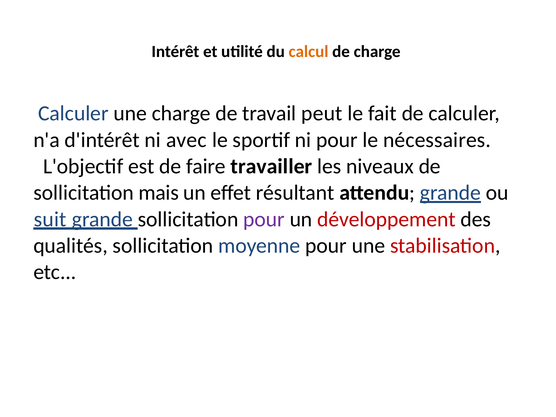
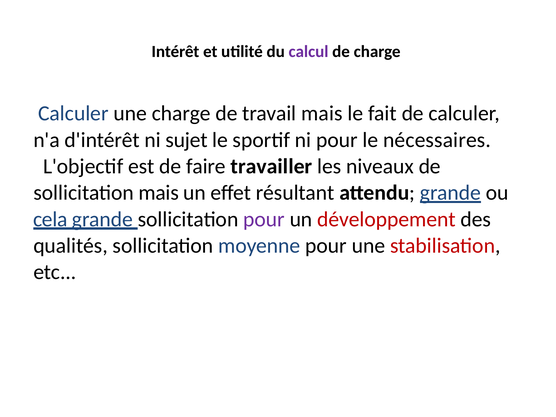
calcul colour: orange -> purple
travail peut: peut -> mais
avec: avec -> sujet
suit: suit -> cela
